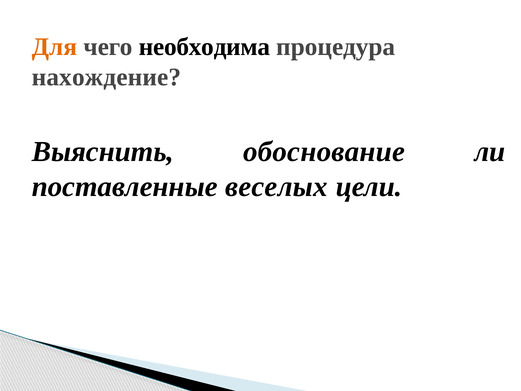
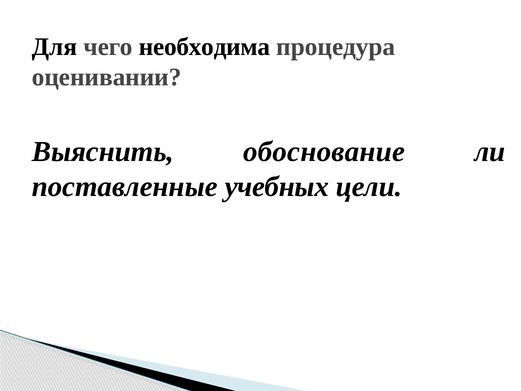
Для colour: orange -> black
нахождение: нахождение -> оценивании
веселых: веселых -> учебных
